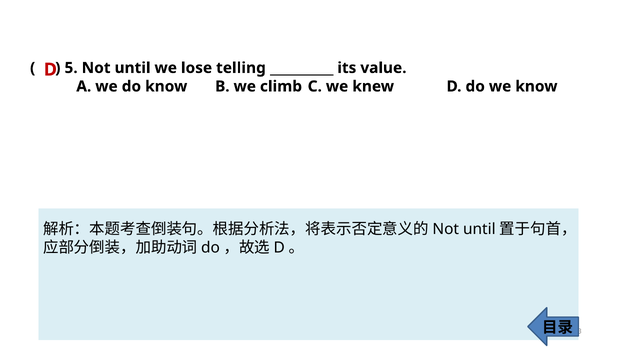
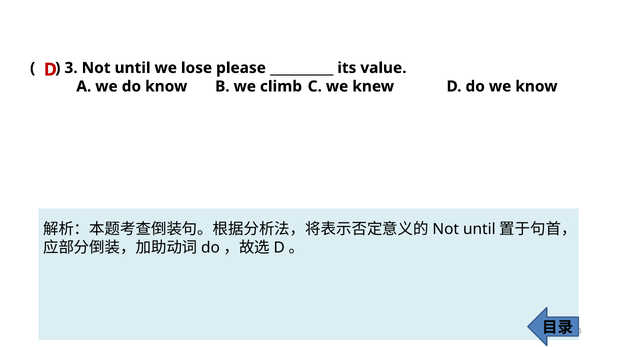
5: 5 -> 3
telling: telling -> please
